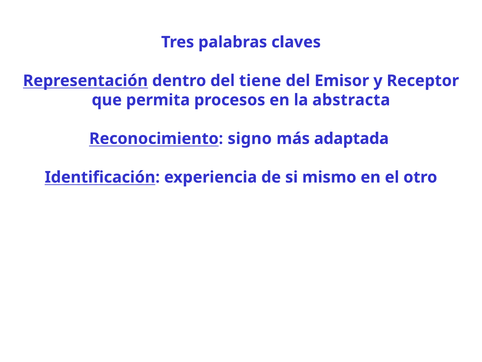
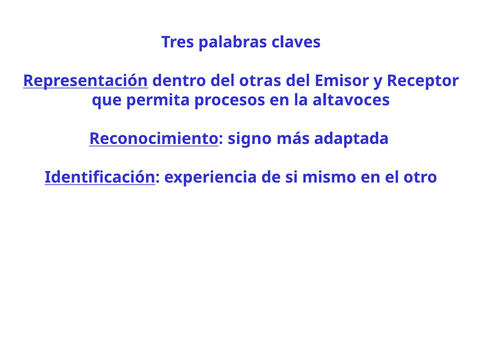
tiene: tiene -> otras
abstracta: abstracta -> altavoces
